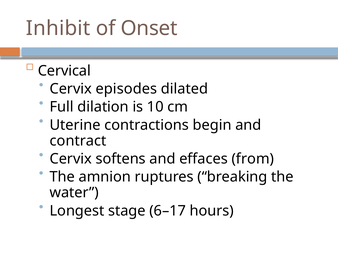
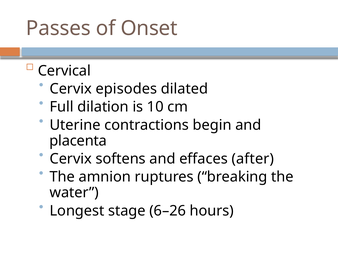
Inhibit: Inhibit -> Passes
contract: contract -> placenta
from: from -> after
6–17: 6–17 -> 6–26
